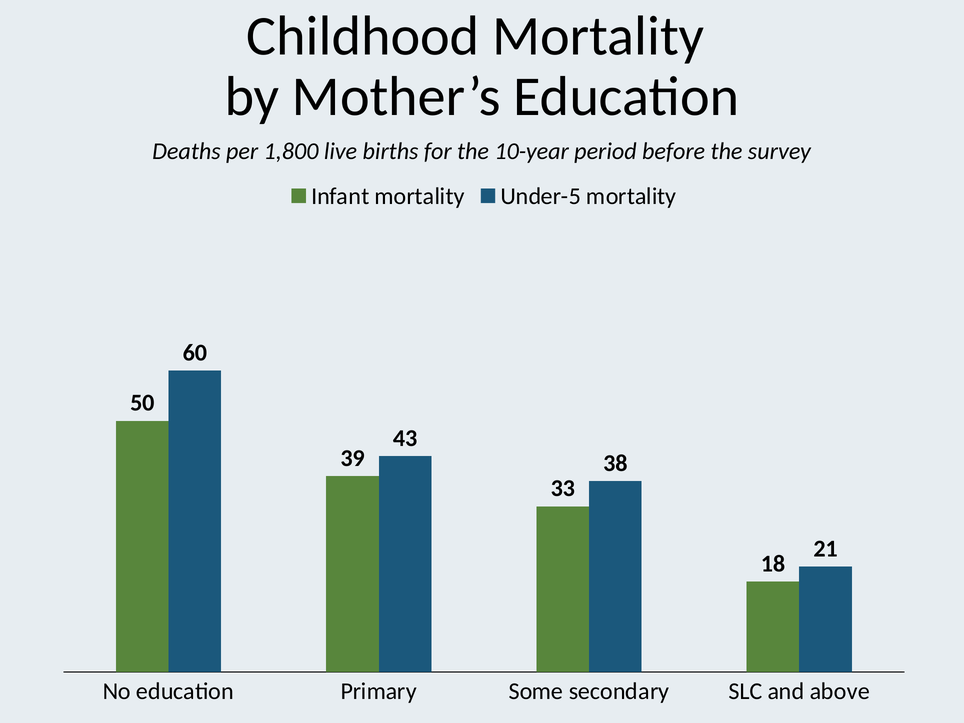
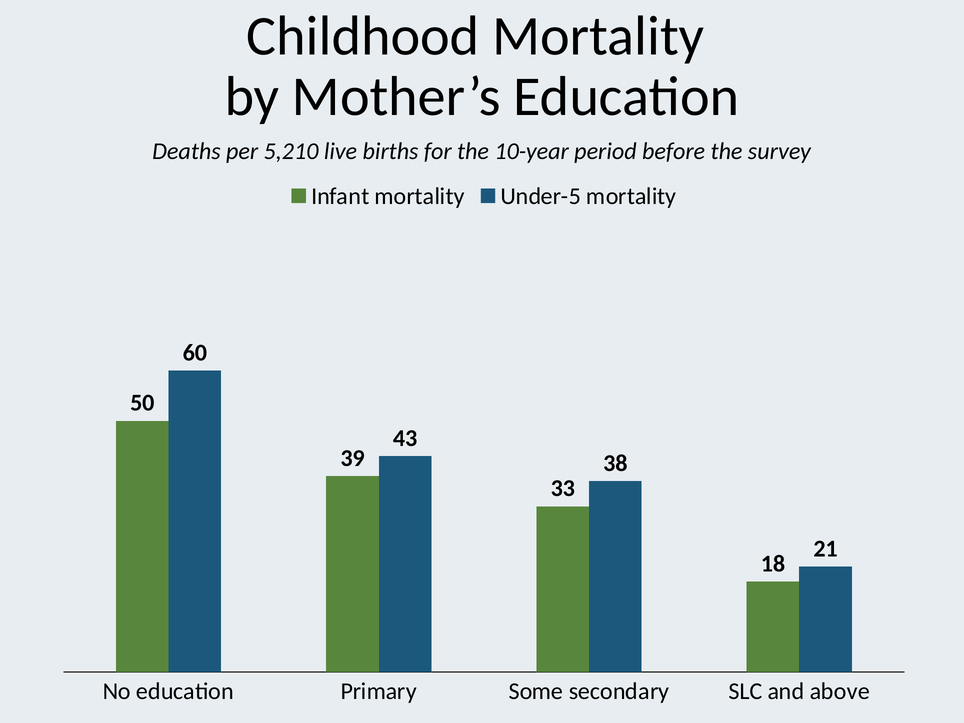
1,800: 1,800 -> 5,210
